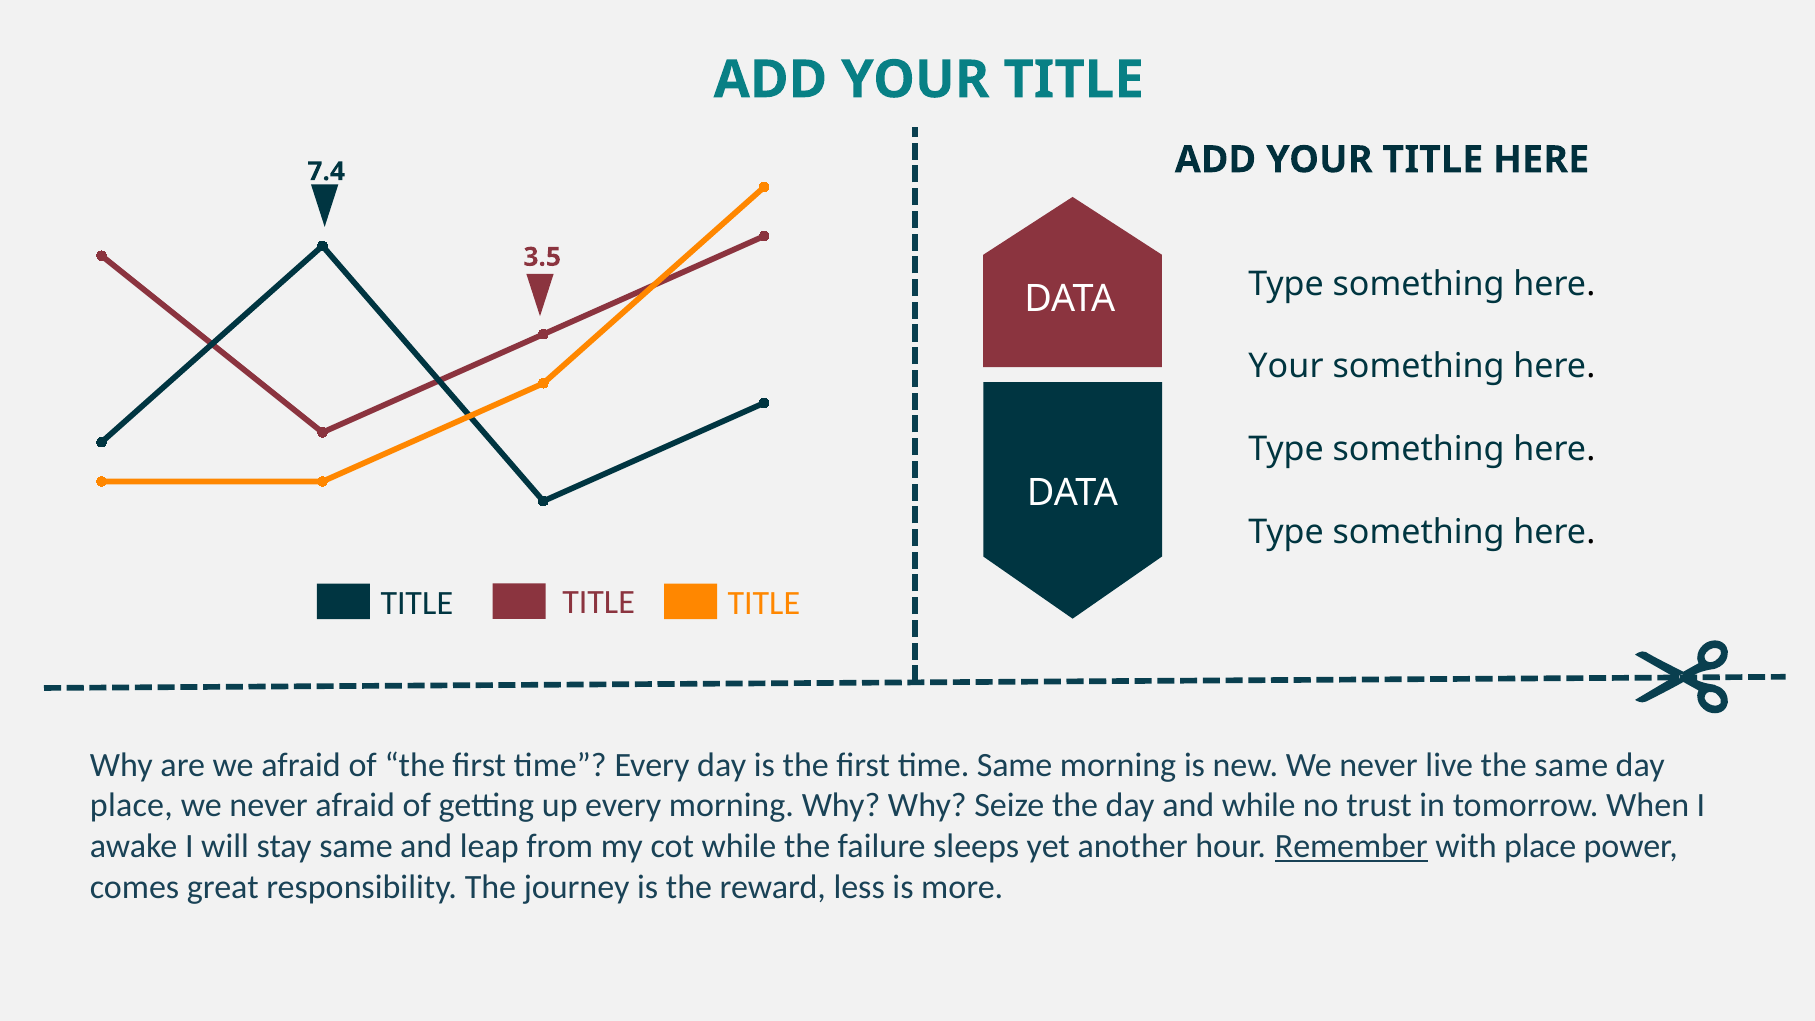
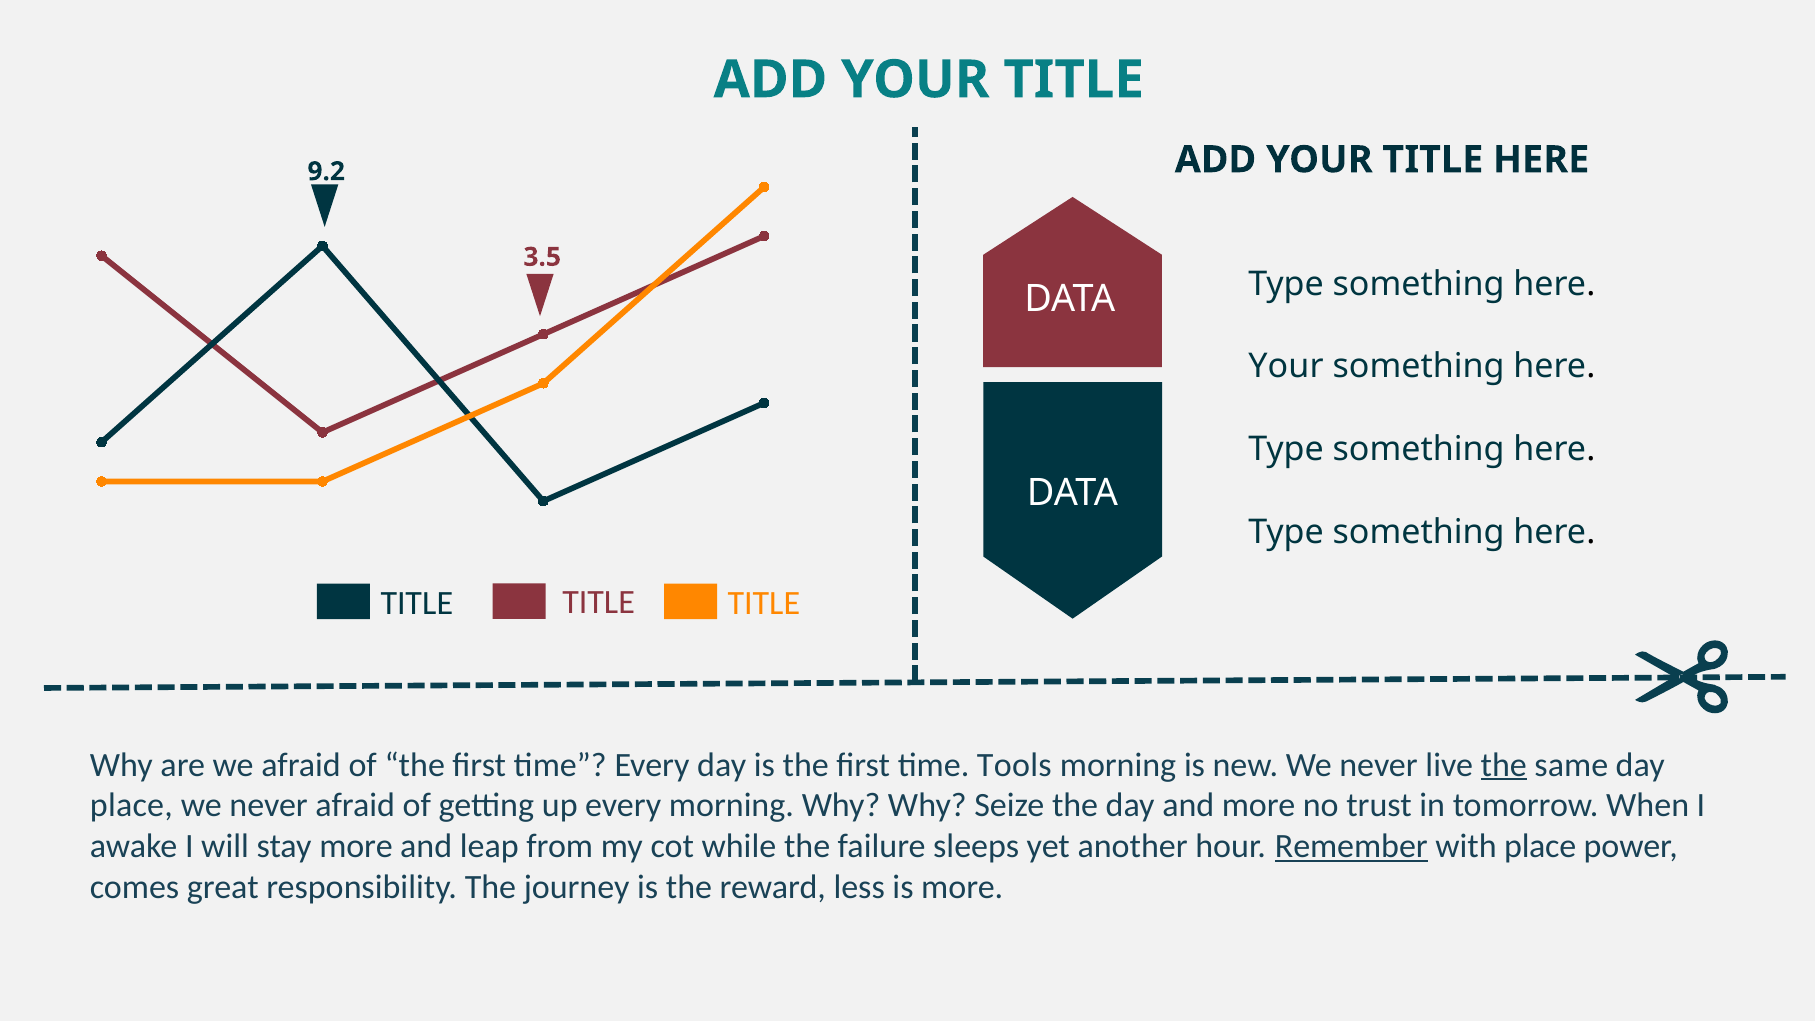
7.4: 7.4 -> 9.2
time Same: Same -> Tools
the at (1504, 765) underline: none -> present
and while: while -> more
stay same: same -> more
